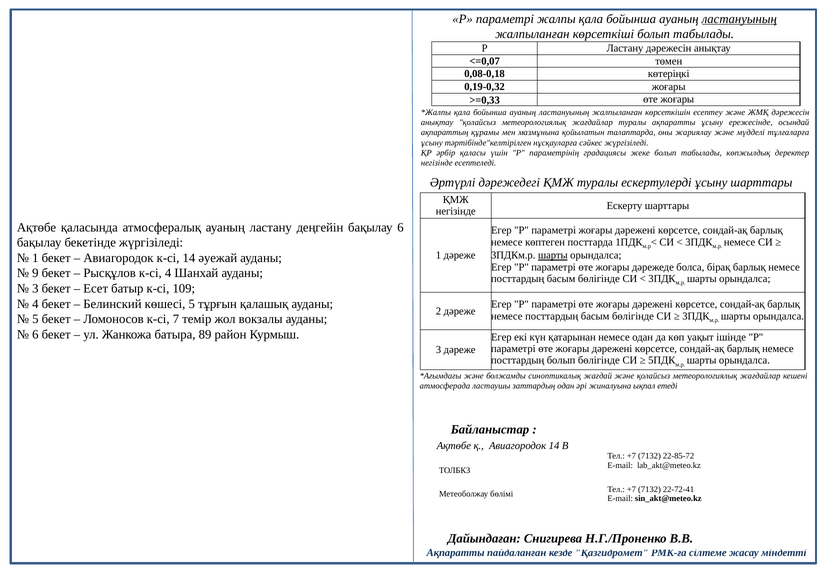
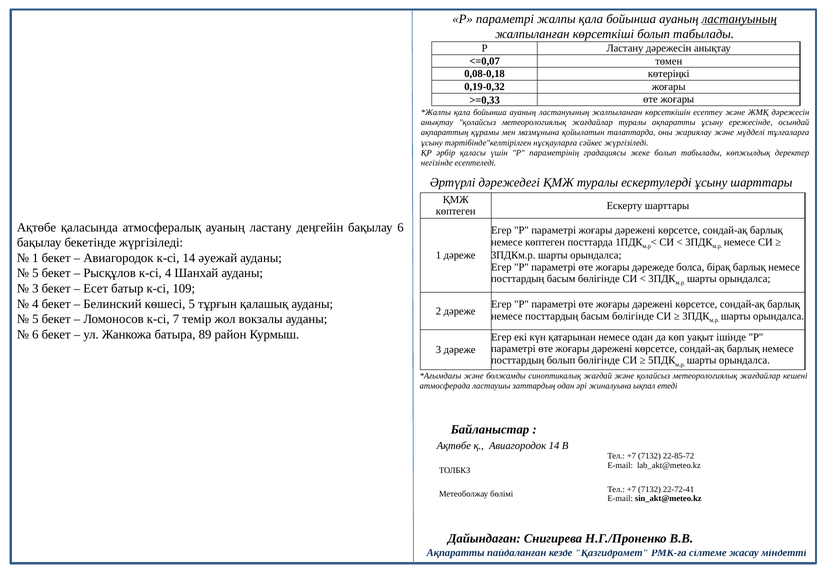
негізінде at (456, 211): негізінде -> көптеген
шарты at (553, 255) underline: present -> none
9 at (35, 273): 9 -> 5
